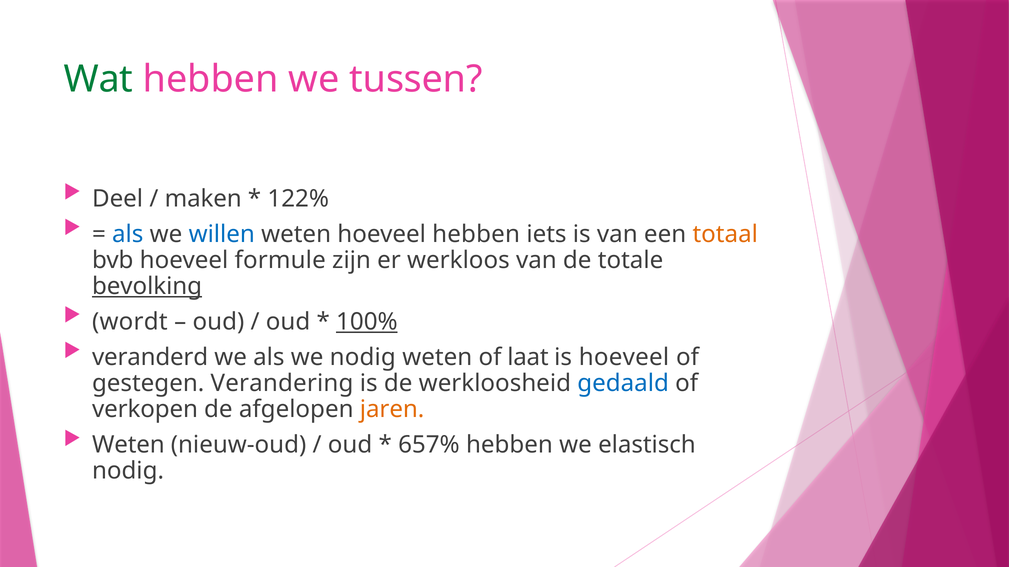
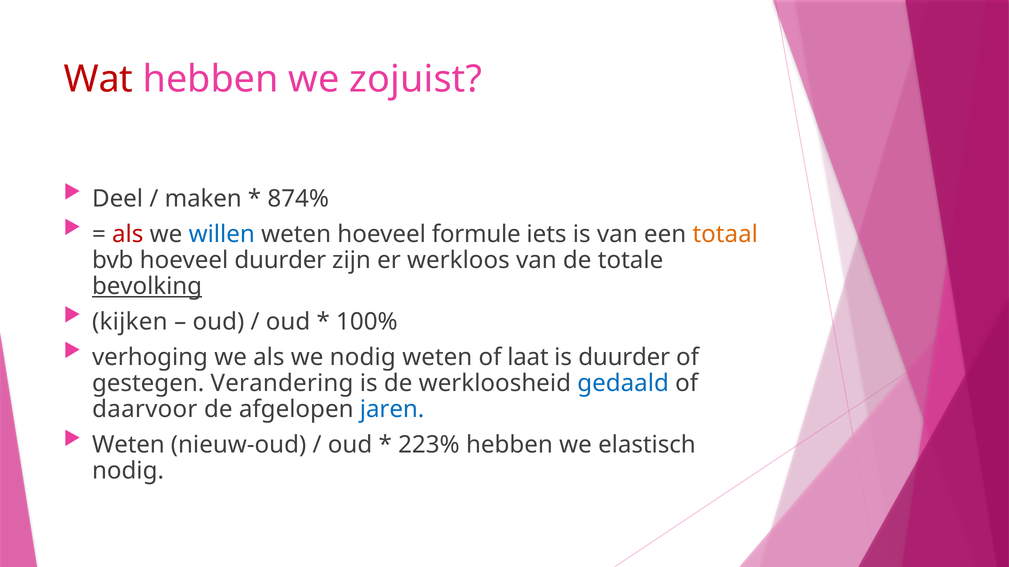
Wat colour: green -> red
tussen: tussen -> zojuist
122%: 122% -> 874%
als at (128, 234) colour: blue -> red
hoeveel hebben: hebben -> formule
hoeveel formule: formule -> duurder
wordt: wordt -> kijken
100% underline: present -> none
veranderd: veranderd -> verhoging
is hoeveel: hoeveel -> duurder
verkopen: verkopen -> daarvoor
jaren colour: orange -> blue
657%: 657% -> 223%
